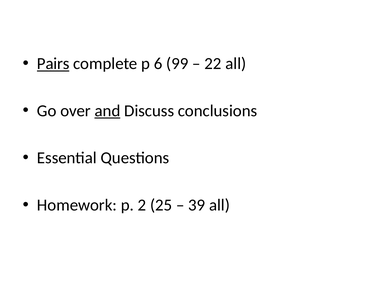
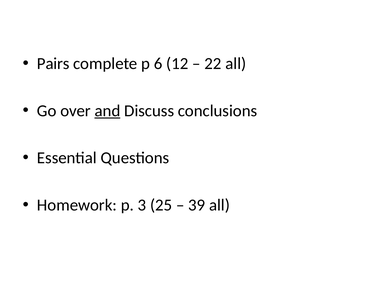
Pairs underline: present -> none
99: 99 -> 12
2: 2 -> 3
